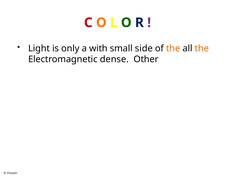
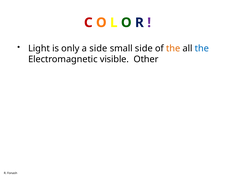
a with: with -> side
the at (202, 48) colour: orange -> blue
dense: dense -> visible
